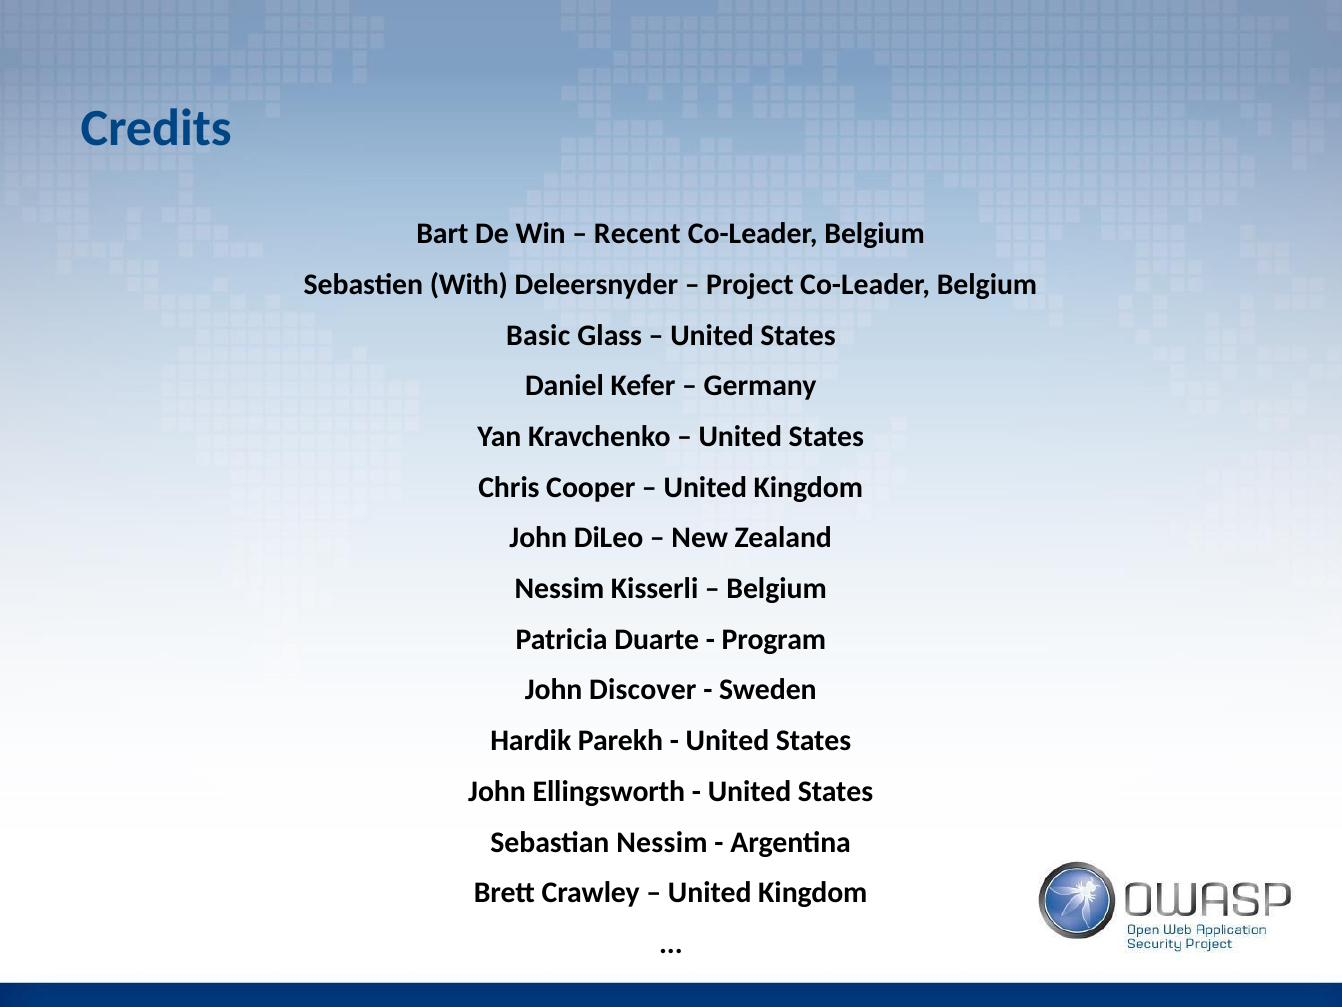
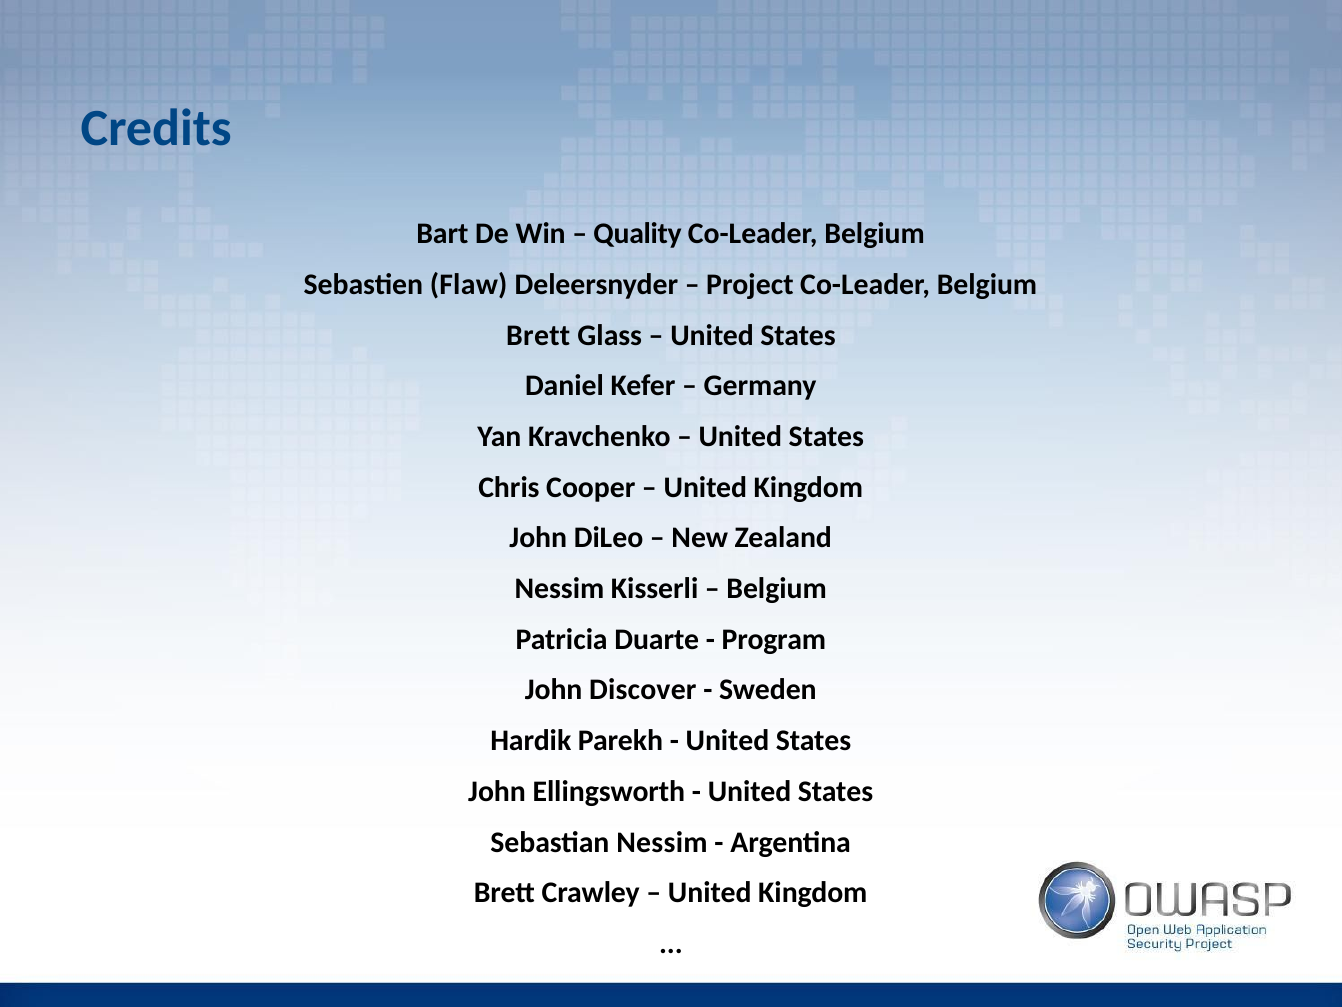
Recent: Recent -> Quality
With: With -> Flaw
Basic at (538, 335): Basic -> Brett
